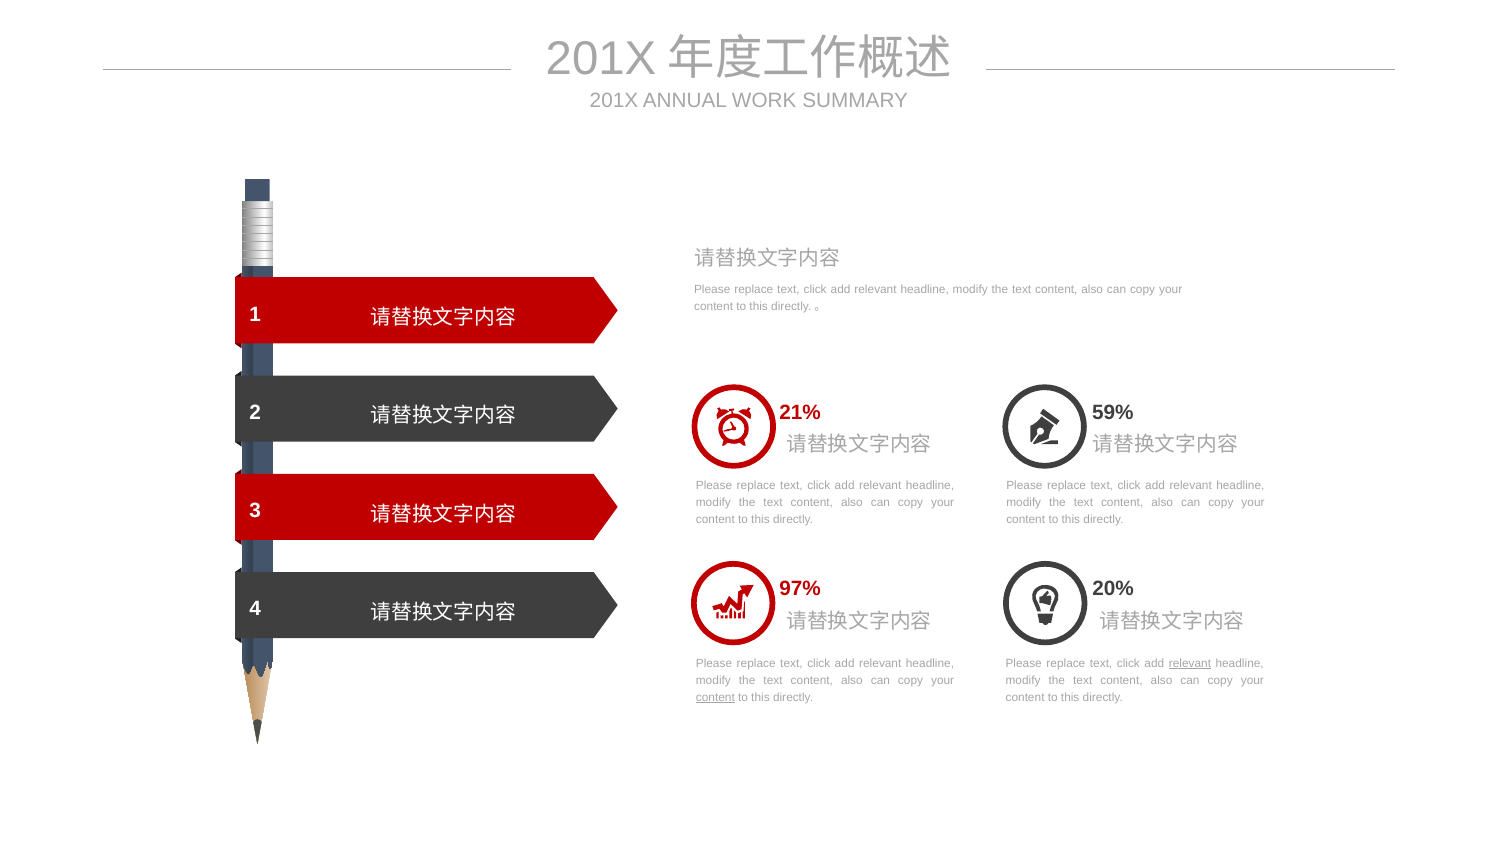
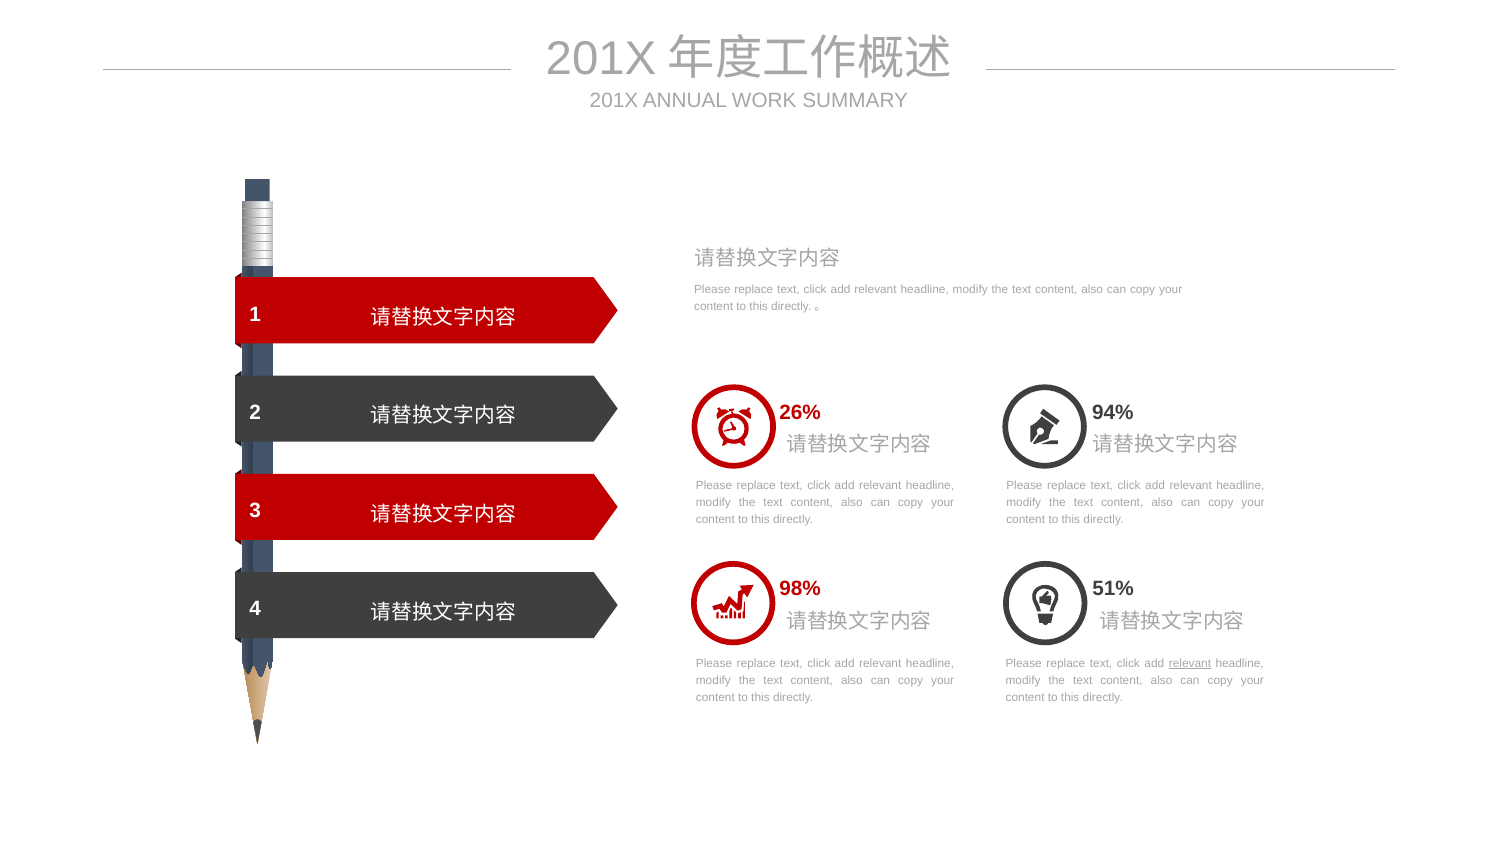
21%: 21% -> 26%
59%: 59% -> 94%
97%: 97% -> 98%
20%: 20% -> 51%
content at (715, 698) underline: present -> none
